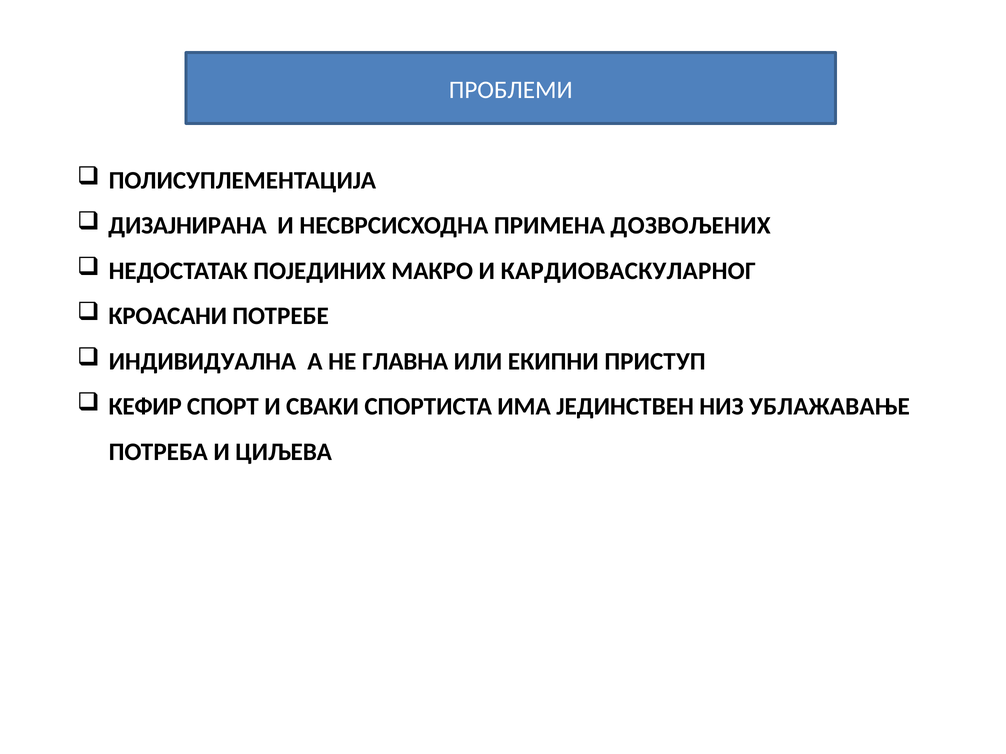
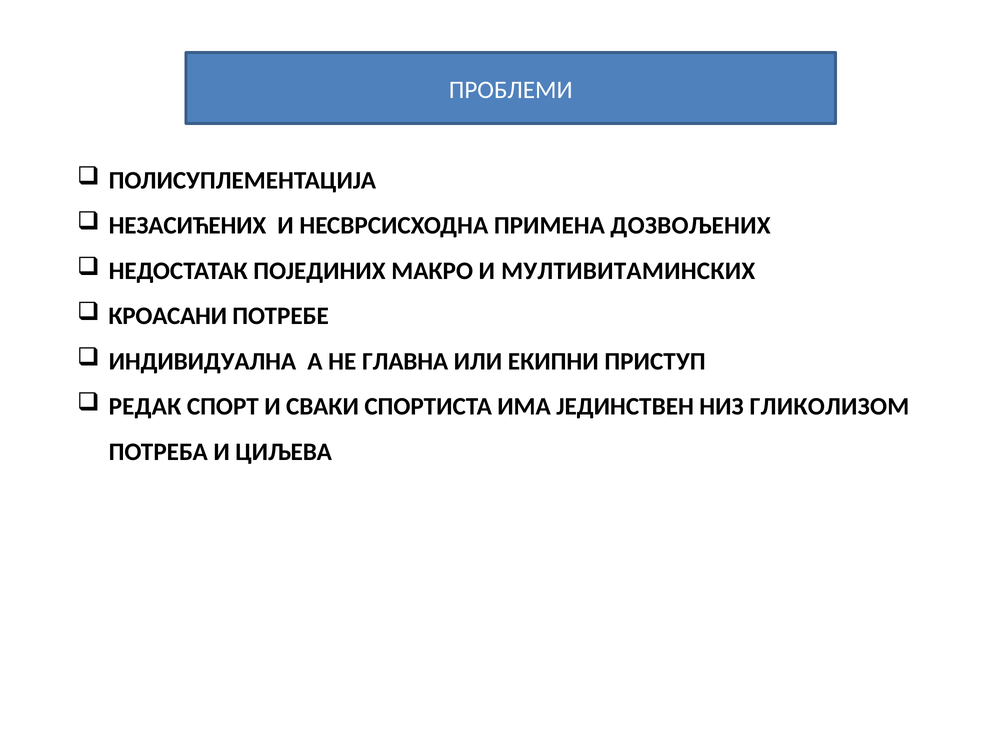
ДИЗАЈНИРАНА: ДИЗАЈНИРАНА -> НЕЗАСИЋЕНИХ
КАРДИОВАСКУЛАРНОГ: КАРДИОВАСКУЛАРНОГ -> МУЛТИВИТАМИНСКИХ
КЕФИР: КЕФИР -> РЕДАК
УБЛАЖАВАЊЕ: УБЛАЖАВАЊЕ -> ГЛИКОЛИЗОМ
